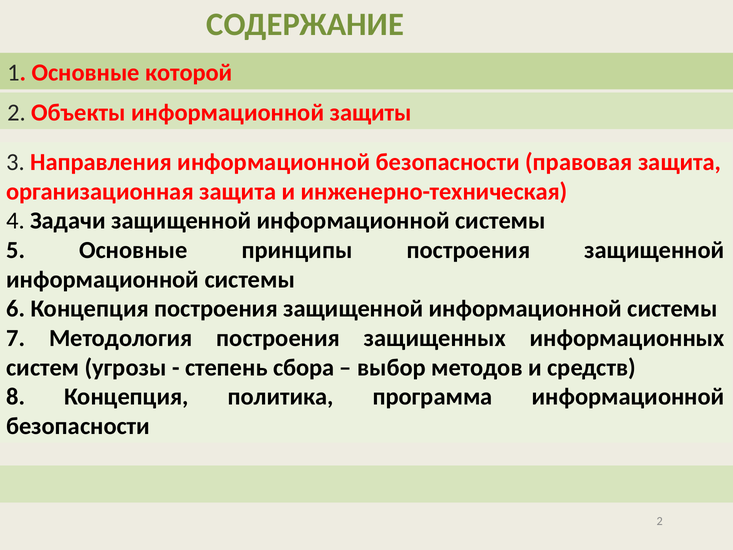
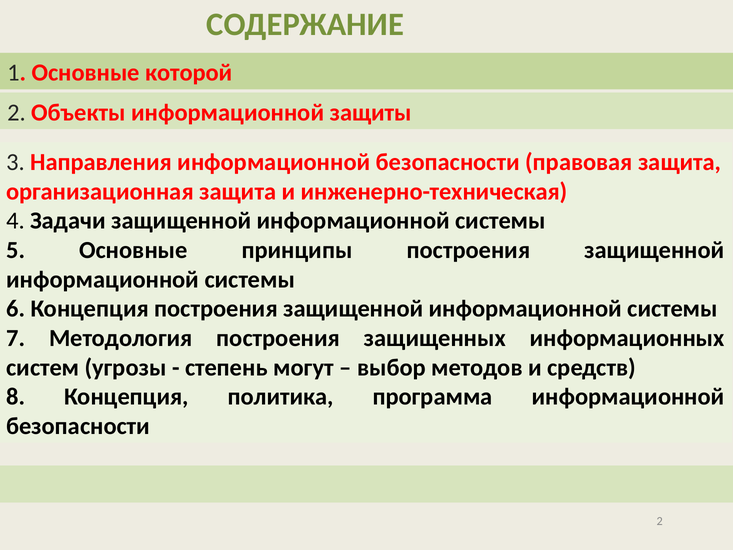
сбора: сбора -> могут
